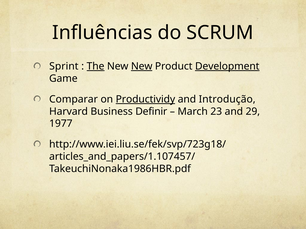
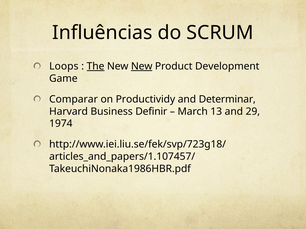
Sprint: Sprint -> Loops
Development underline: present -> none
Productividy underline: present -> none
Introdução: Introdução -> Determinar
23: 23 -> 13
1977: 1977 -> 1974
